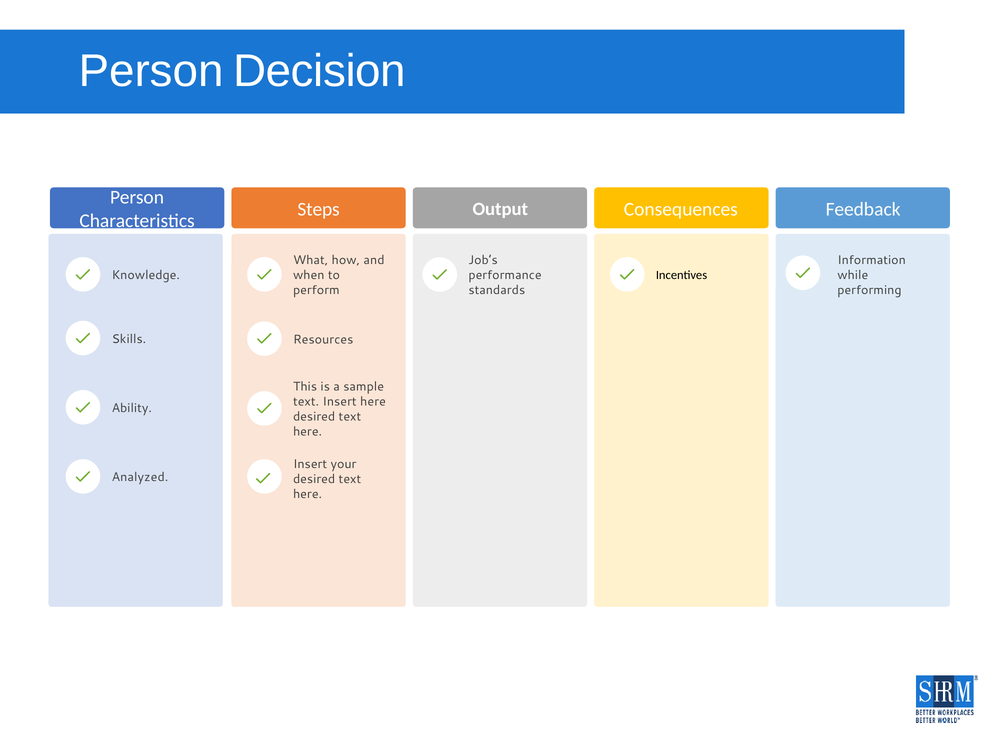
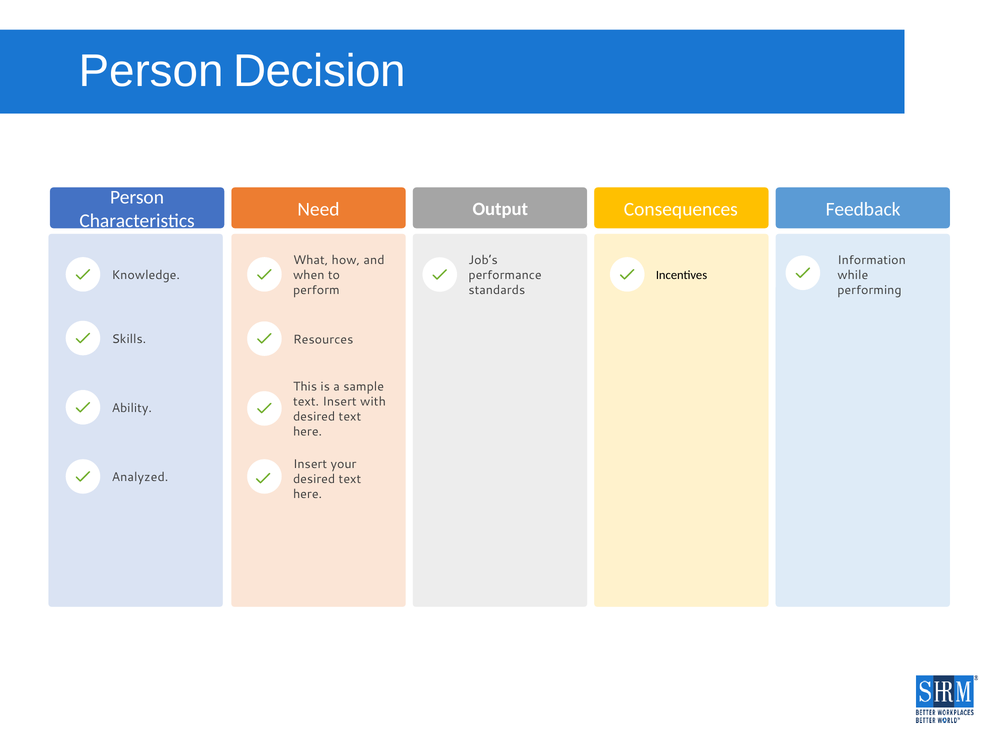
Steps: Steps -> Need
Insert here: here -> with
